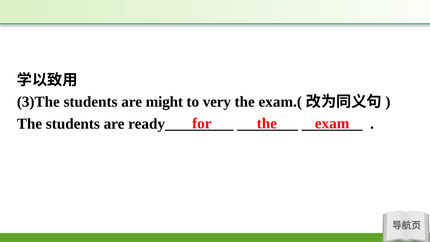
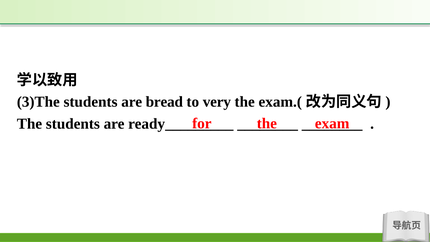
might: might -> bread
